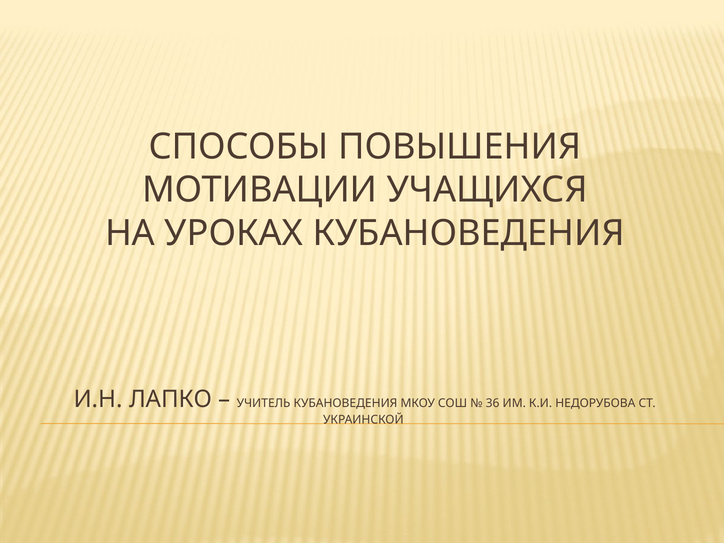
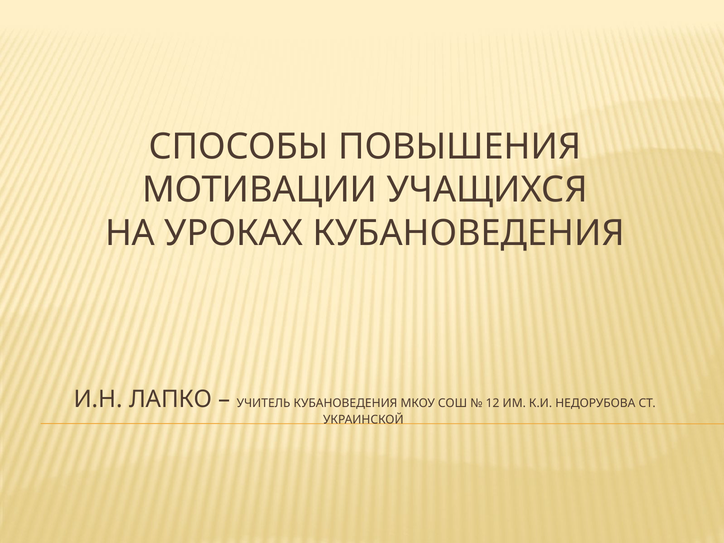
36: 36 -> 12
